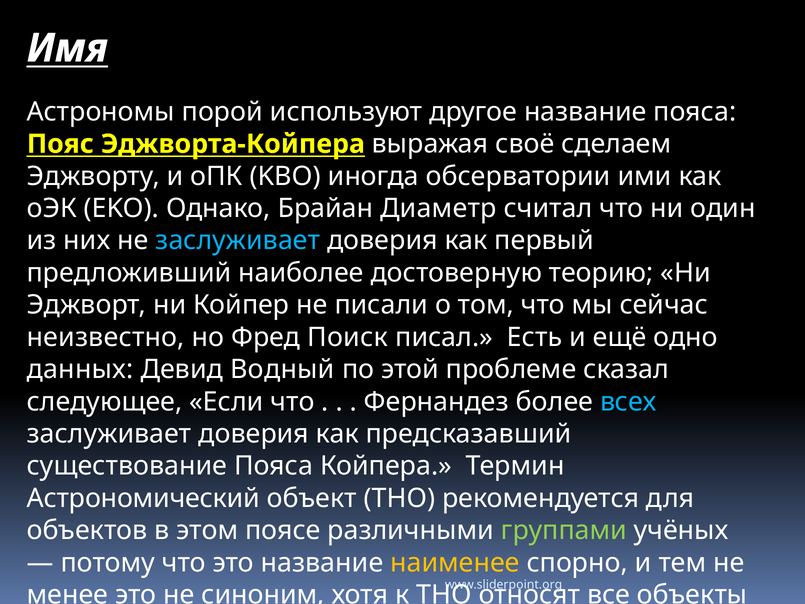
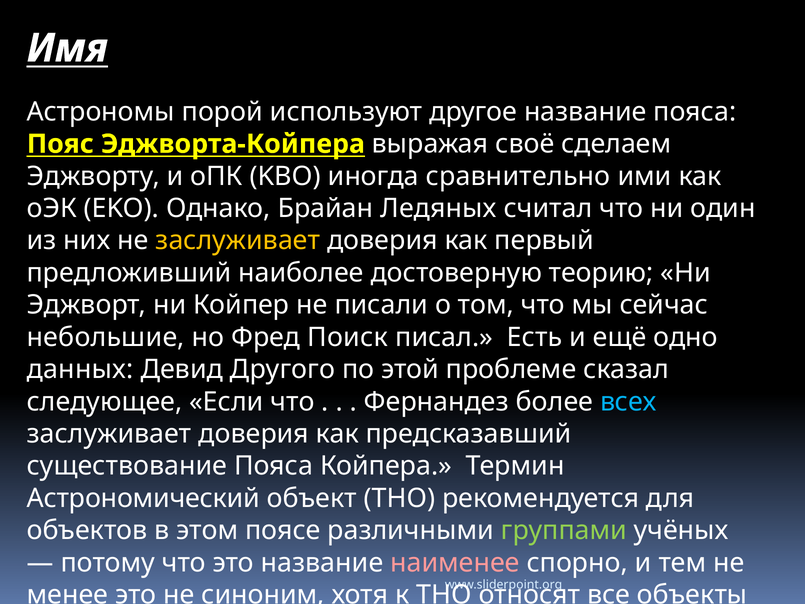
обсерватории: обсерватории -> сравнительно
Диаметр: Диаметр -> Ледяных
заслуживает at (238, 241) colour: light blue -> yellow
неизвестно: неизвестно -> небольшие
Водный: Водный -> Другого
наименее colour: yellow -> pink
